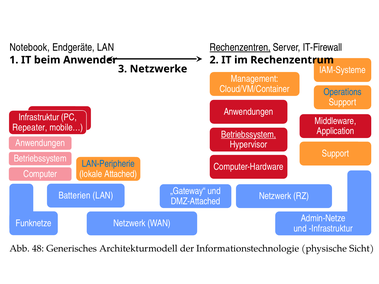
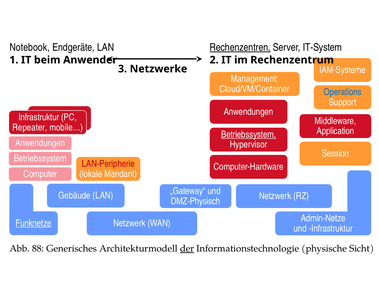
IT-Firewall: IT-Firewall -> IT-System
Support at (335, 154): Support -> Session
LAN-Peripherie colour: blue -> red
Attached: Attached -> Mandant
Batterien: Batterien -> Gebäude
DMZ-Attached: DMZ-Attached -> DMZ-Physisch
Funknetze underline: none -> present
48: 48 -> 88
der underline: none -> present
